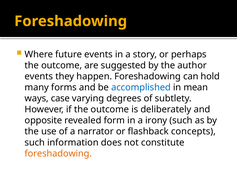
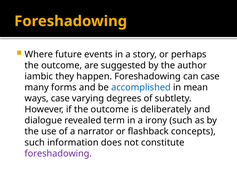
events at (39, 77): events -> iambic
can hold: hold -> case
opposite: opposite -> dialogue
form: form -> term
foreshadowing at (58, 154) colour: orange -> purple
